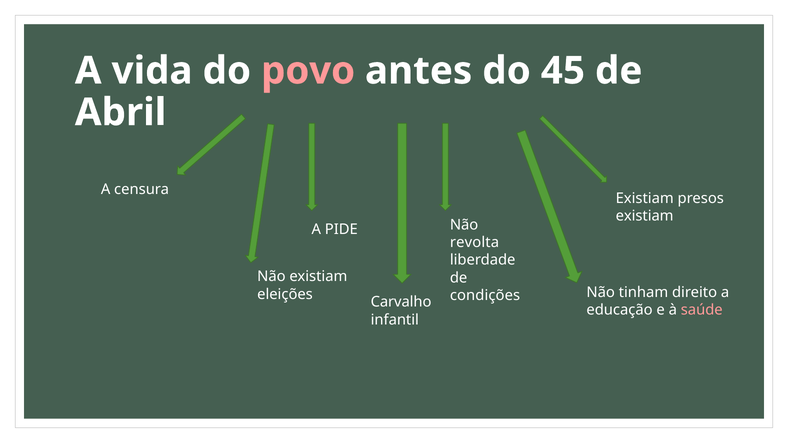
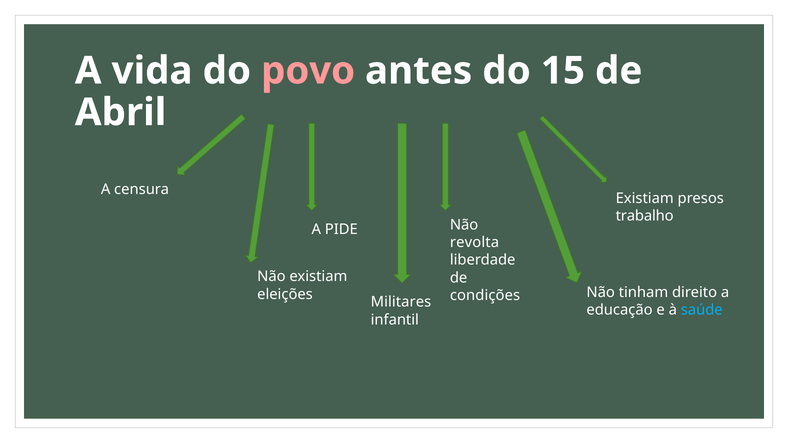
45: 45 -> 15
existiam at (645, 216): existiam -> trabalho
Carvalho: Carvalho -> Militares
saúde colour: pink -> light blue
